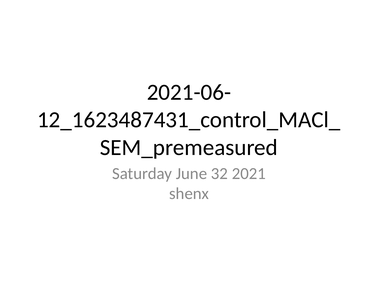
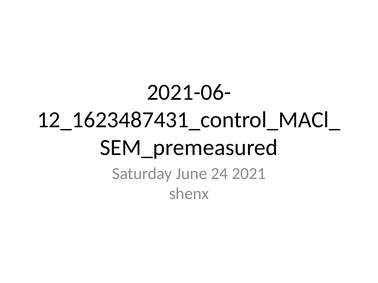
32: 32 -> 24
